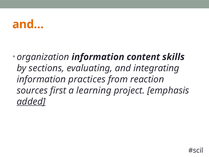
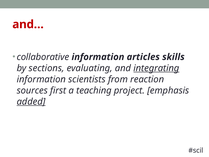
and… colour: orange -> red
organization: organization -> collaborative
content: content -> articles
integrating underline: none -> present
practices: practices -> scientists
learning: learning -> teaching
